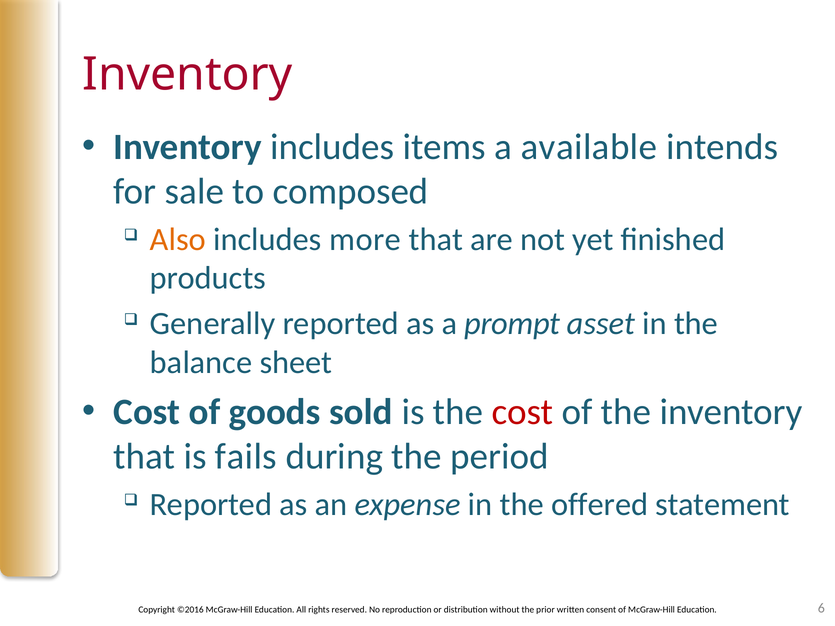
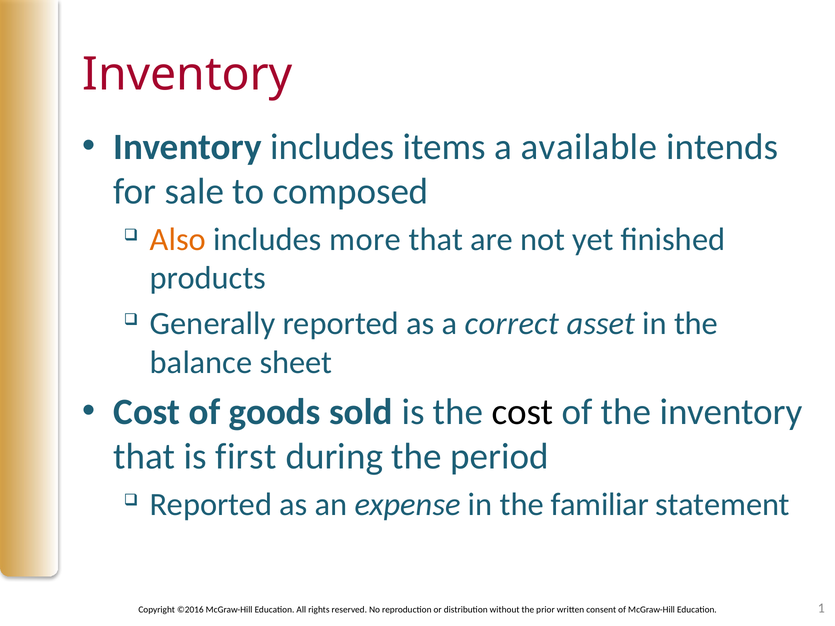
prompt: prompt -> correct
cost at (523, 412) colour: red -> black
fails: fails -> first
offered: offered -> familiar
6: 6 -> 1
